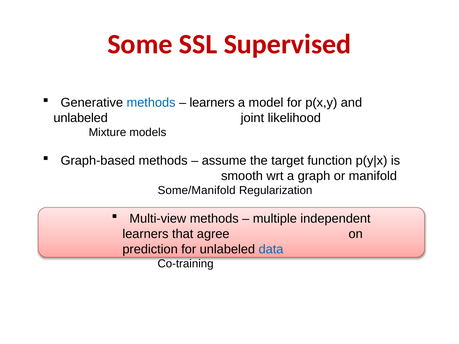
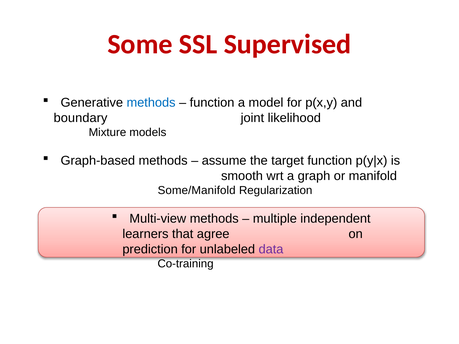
learners at (212, 103): learners -> function
unlabeled at (81, 118): unlabeled -> boundary
data colour: blue -> purple
